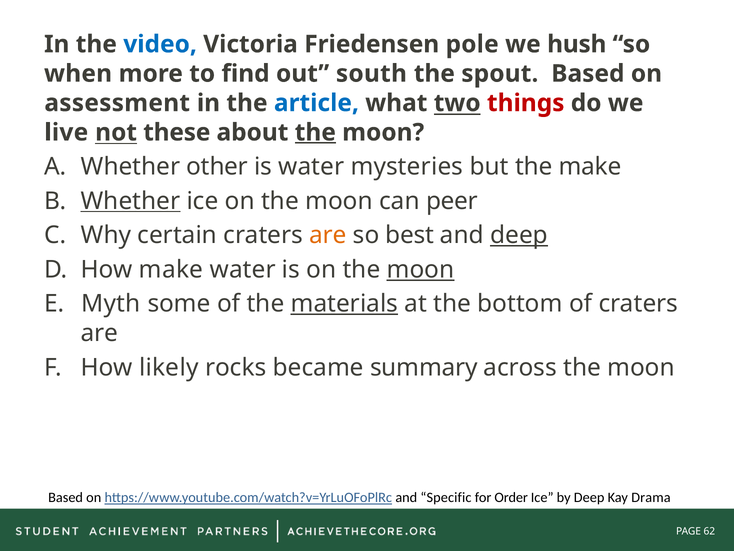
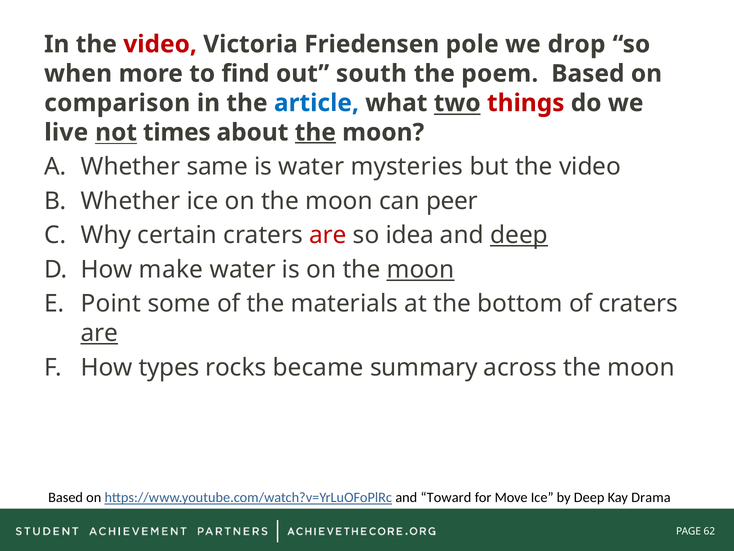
video at (160, 44) colour: blue -> red
hush: hush -> drop
spout: spout -> poem
assessment: assessment -> comparison
these: these -> times
other: other -> same
but the make: make -> video
Whether at (131, 201) underline: present -> none
are at (328, 235) colour: orange -> red
best: best -> idea
Myth: Myth -> Point
materials underline: present -> none
are at (99, 333) underline: none -> present
likely: likely -> types
Specific: Specific -> Toward
Order: Order -> Move
